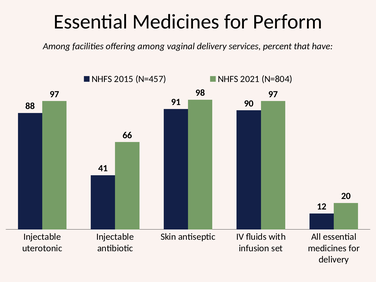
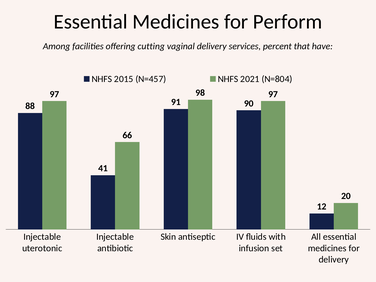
offering among: among -> cutting
